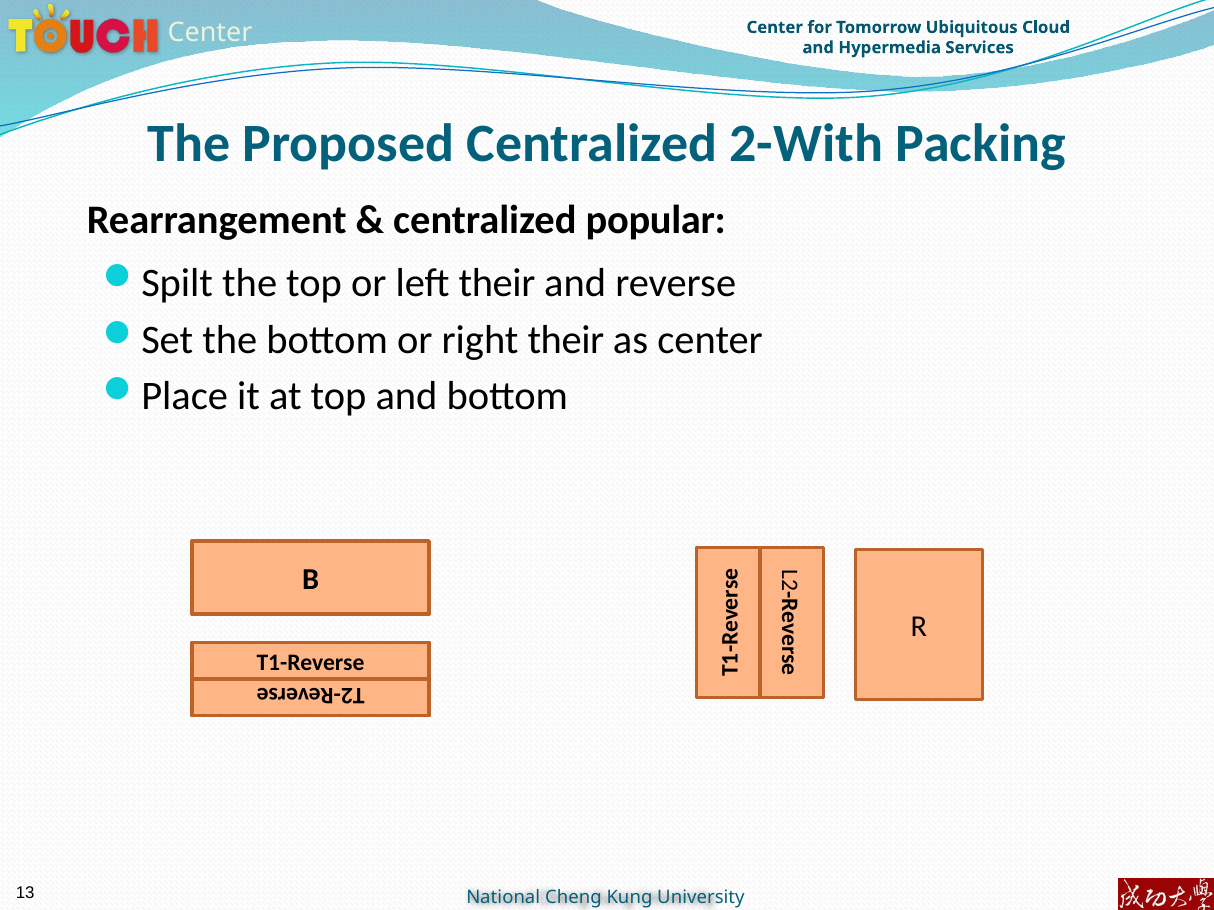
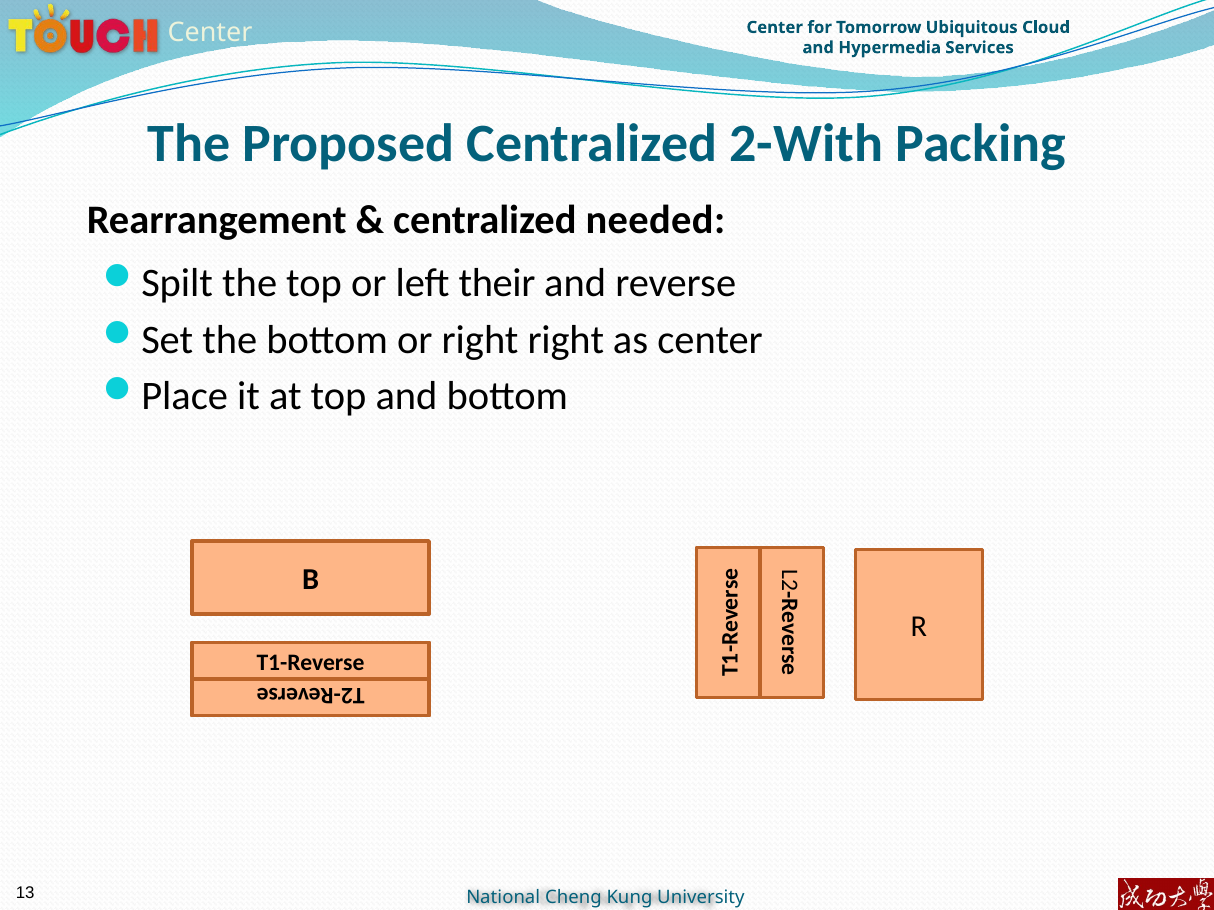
popular: popular -> needed
right their: their -> right
